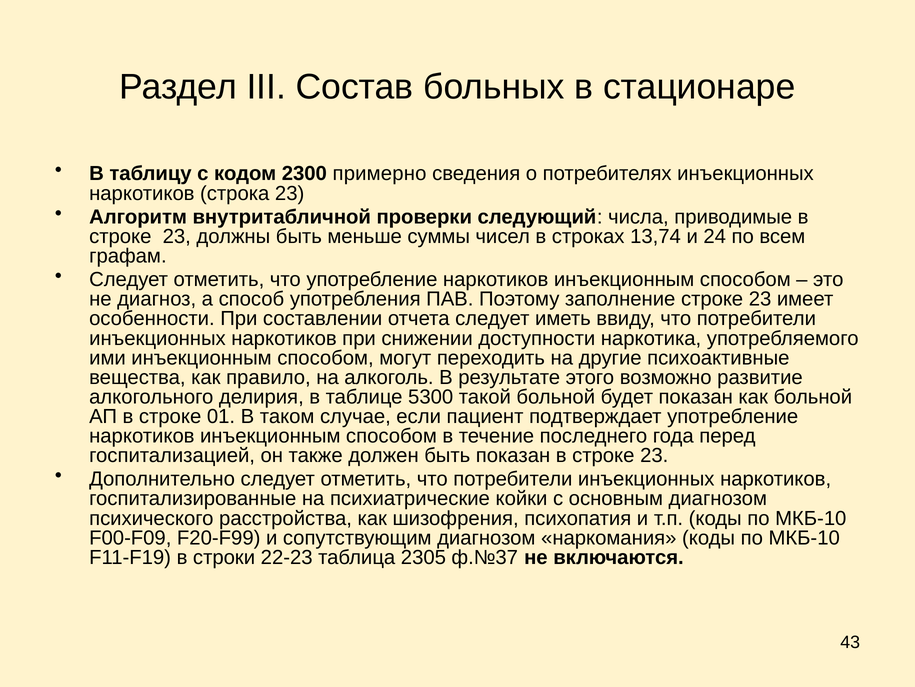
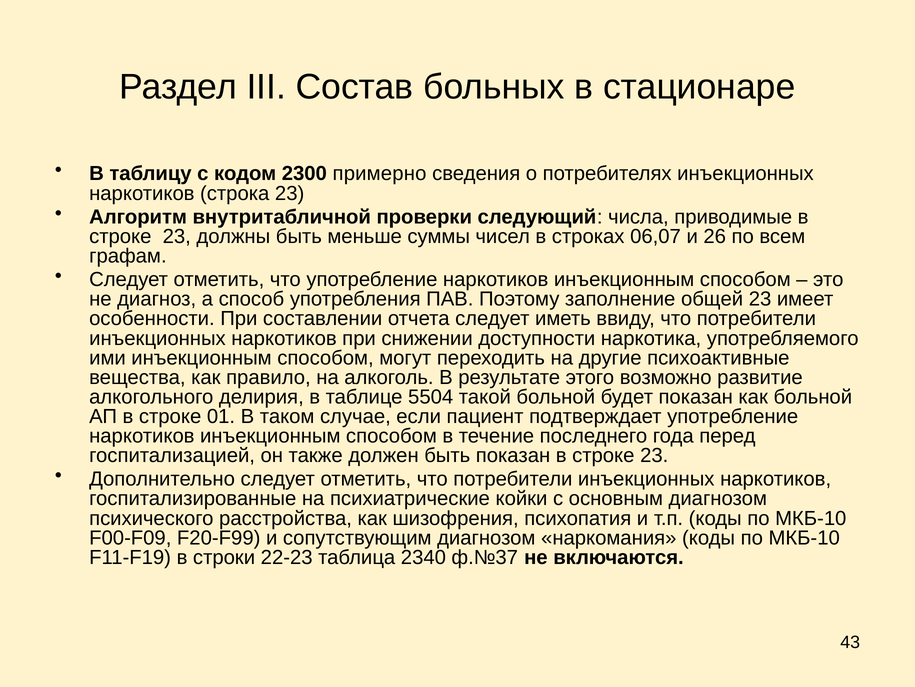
13,74: 13,74 -> 06,07
24: 24 -> 26
заполнение строке: строке -> общей
5300: 5300 -> 5504
2305: 2305 -> 2340
